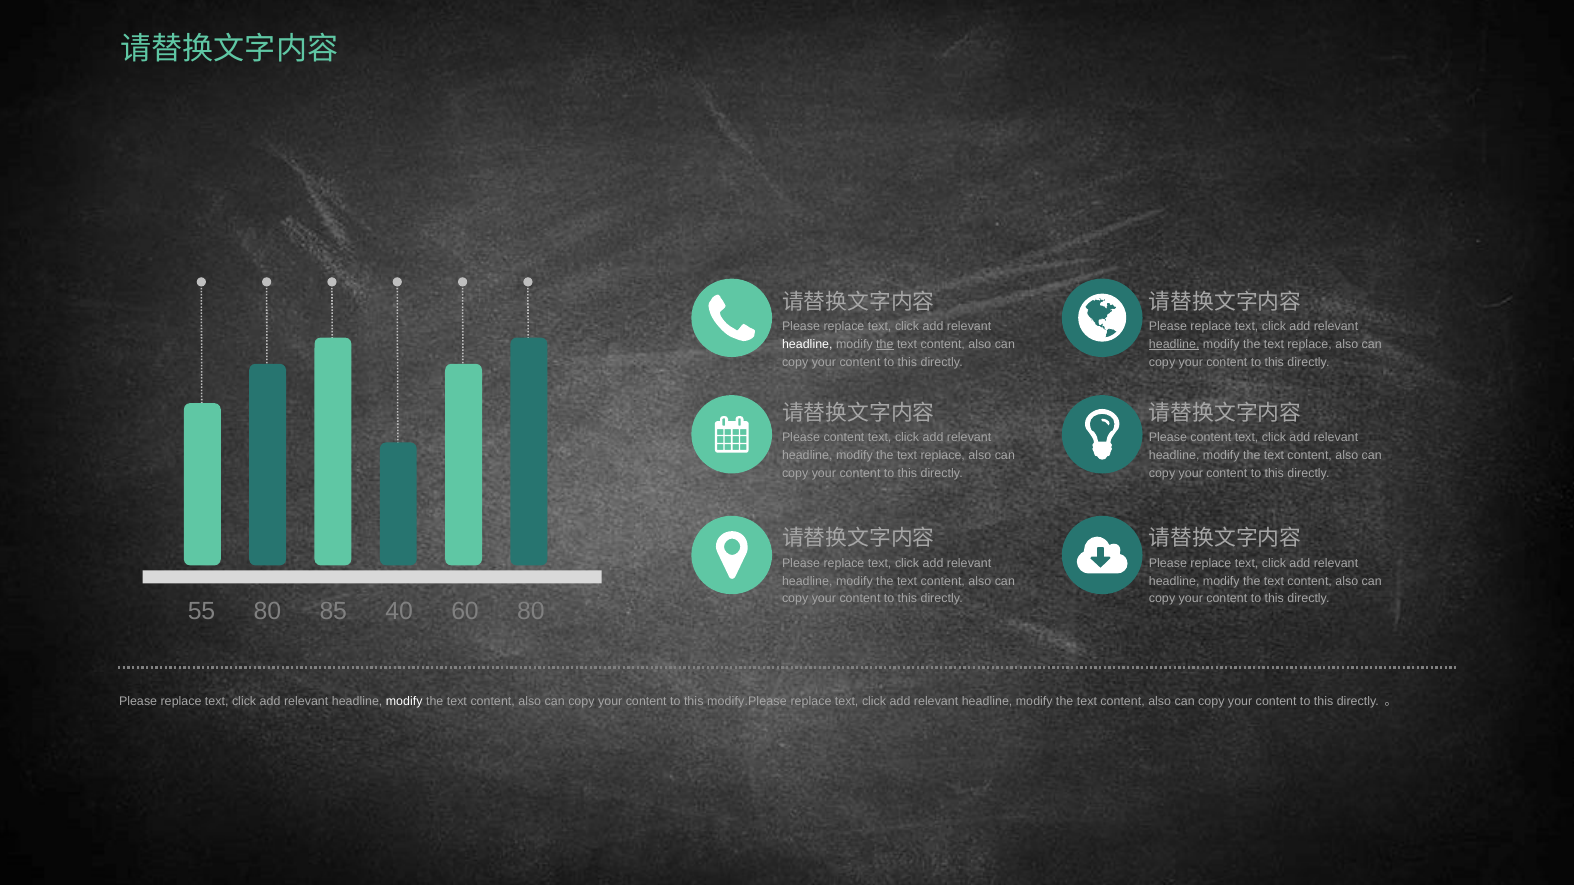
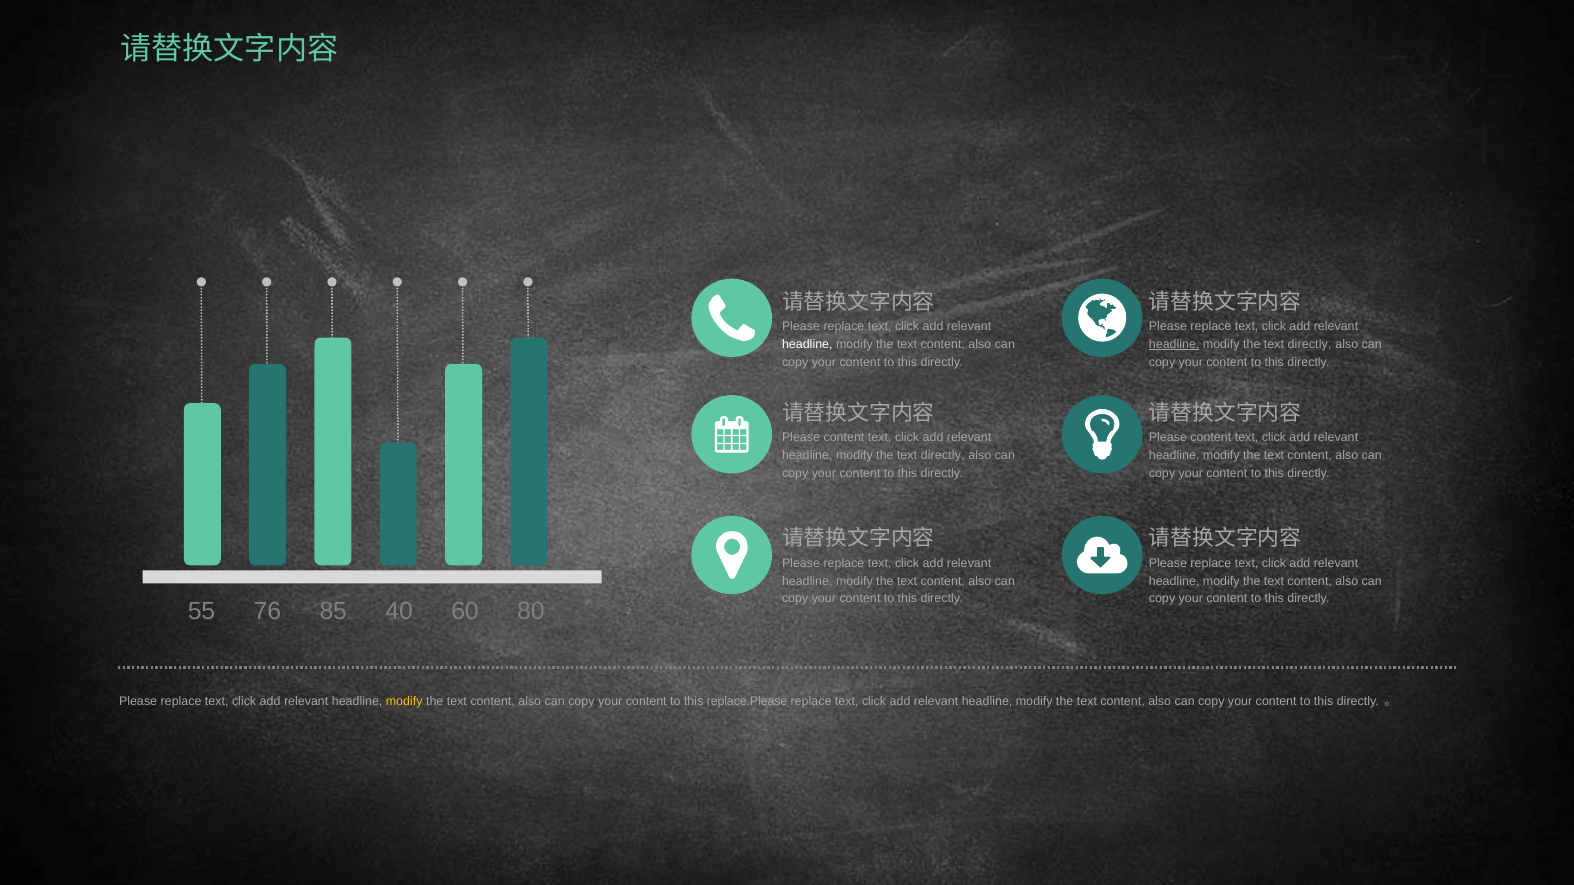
the at (885, 345) underline: present -> none
replace at (1310, 345): replace -> directly
replace at (943, 456): replace -> directly
55 80: 80 -> 76
modify at (404, 702) colour: white -> yellow
modify.Please: modify.Please -> replace.Please
